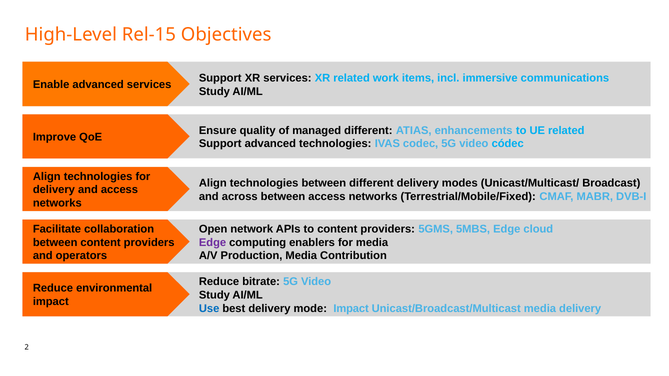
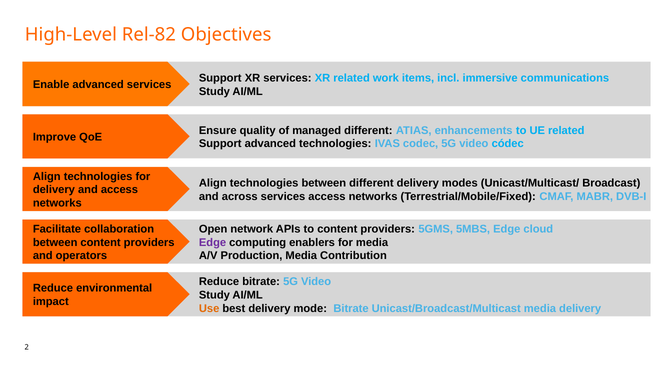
Rel-15: Rel-15 -> Rel-82
across between: between -> services
Use colour: blue -> orange
mode Impact: Impact -> Bitrate
